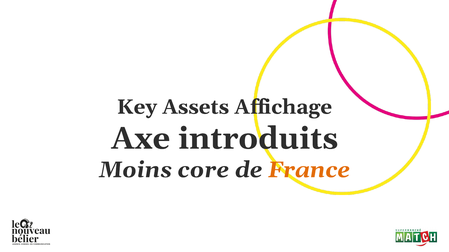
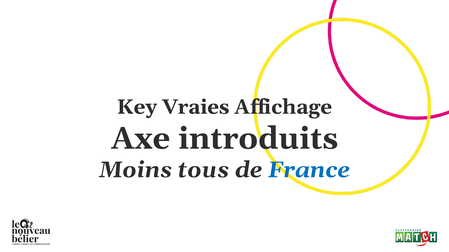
Assets: Assets -> Vraies
core: core -> tous
France colour: orange -> blue
